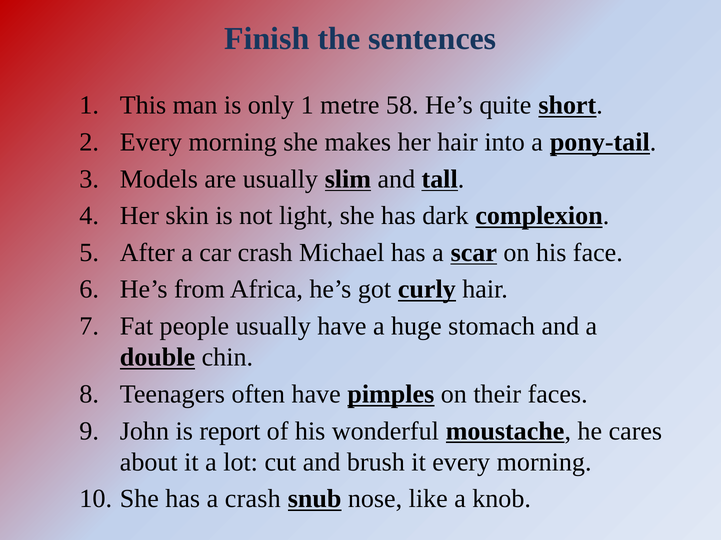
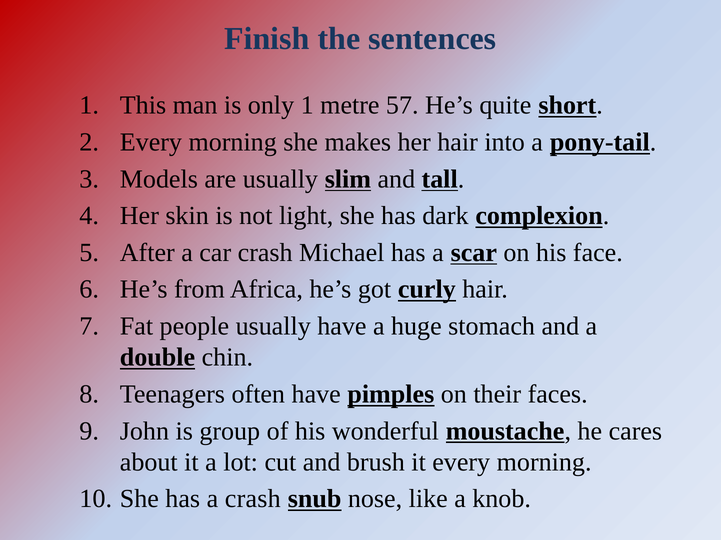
58: 58 -> 57
report: report -> group
